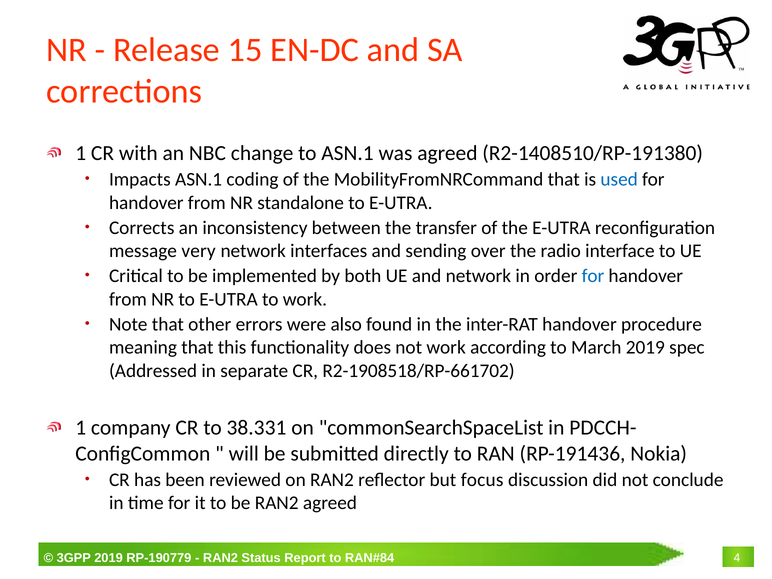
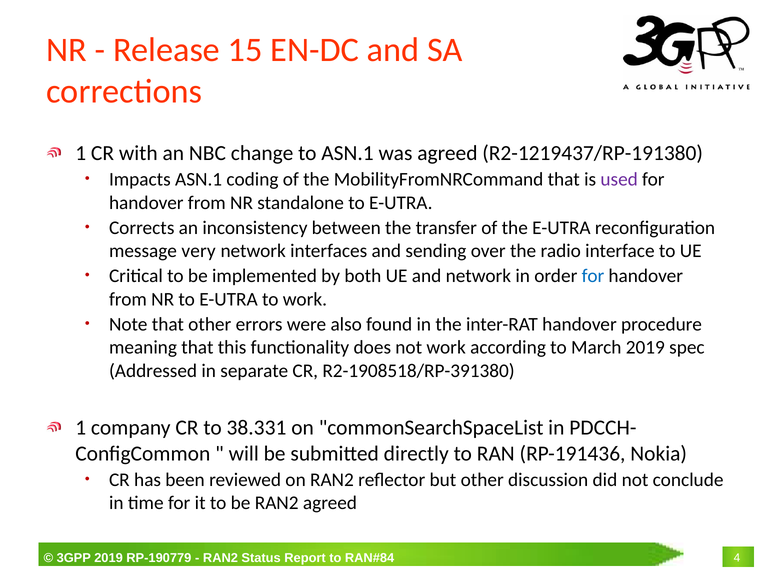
R2-1408510/RP-191380: R2-1408510/RP-191380 -> R2-1219437/RP-191380
used colour: blue -> purple
R2-1908518/RP-661702: R2-1908518/RP-661702 -> R2-1908518/RP-391380
but focus: focus -> other
